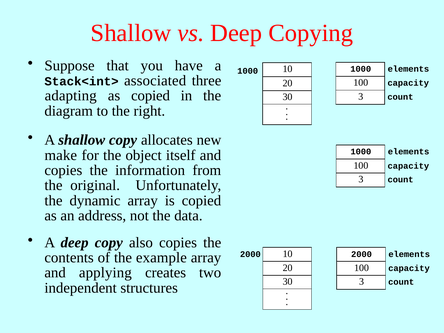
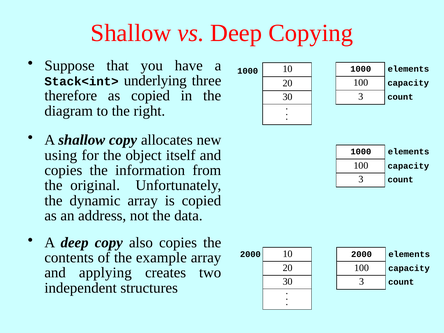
associated: associated -> underlying
adapting: adapting -> therefore
make: make -> using
